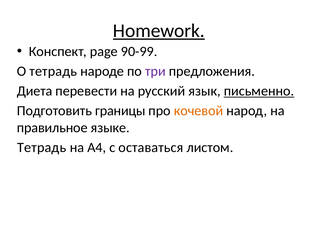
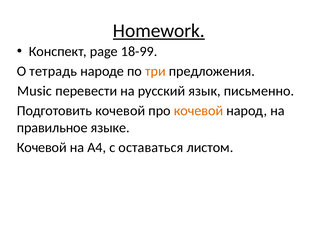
90-99: 90-99 -> 18-99
три colour: purple -> orange
Диета: Диета -> Music
письменно underline: present -> none
Подготовить границы: границы -> кочевой
Тетрадь at (42, 148): Тетрадь -> Кочевой
